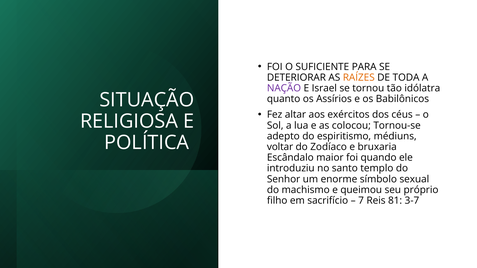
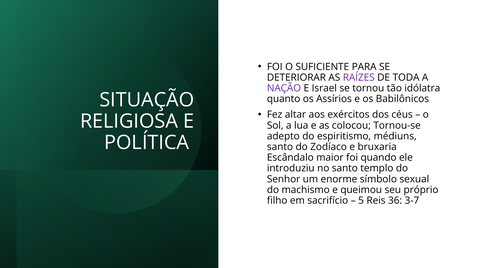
RAÍZES colour: orange -> purple
voltar at (280, 147): voltar -> santo
7: 7 -> 5
81: 81 -> 36
